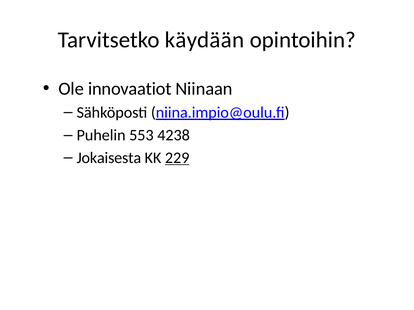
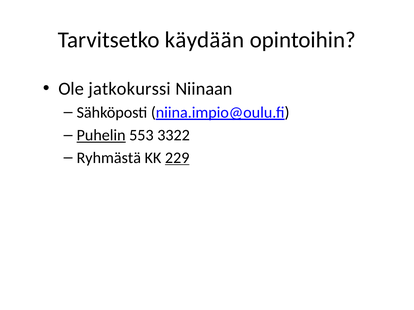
innovaatiot: innovaatiot -> jatkokurssi
Puhelin underline: none -> present
4238: 4238 -> 3322
Jokaisesta: Jokaisesta -> Ryhmästä
